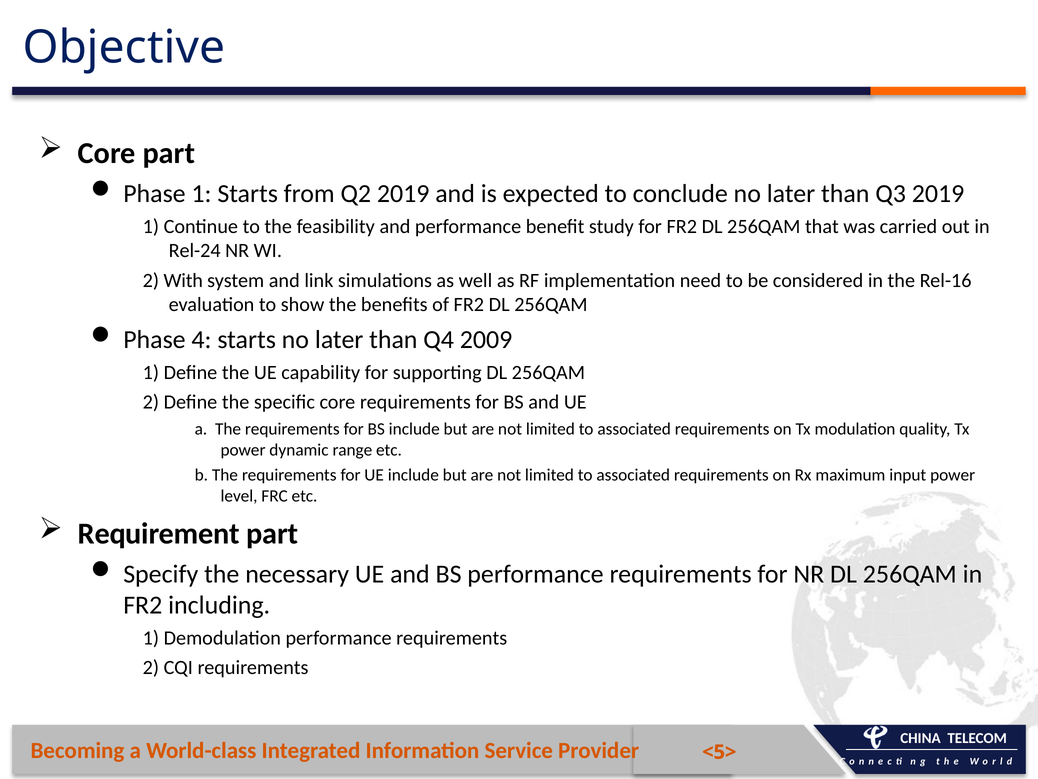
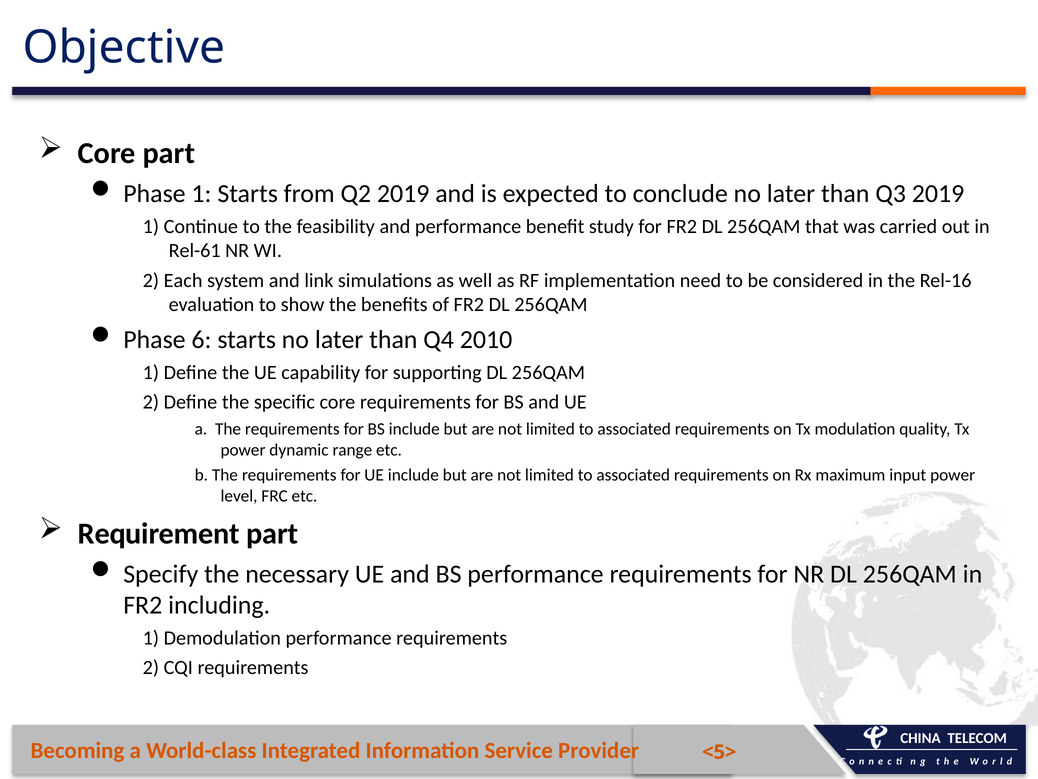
Rel-24: Rel-24 -> Rel-61
With: With -> Each
4: 4 -> 6
2009: 2009 -> 2010
